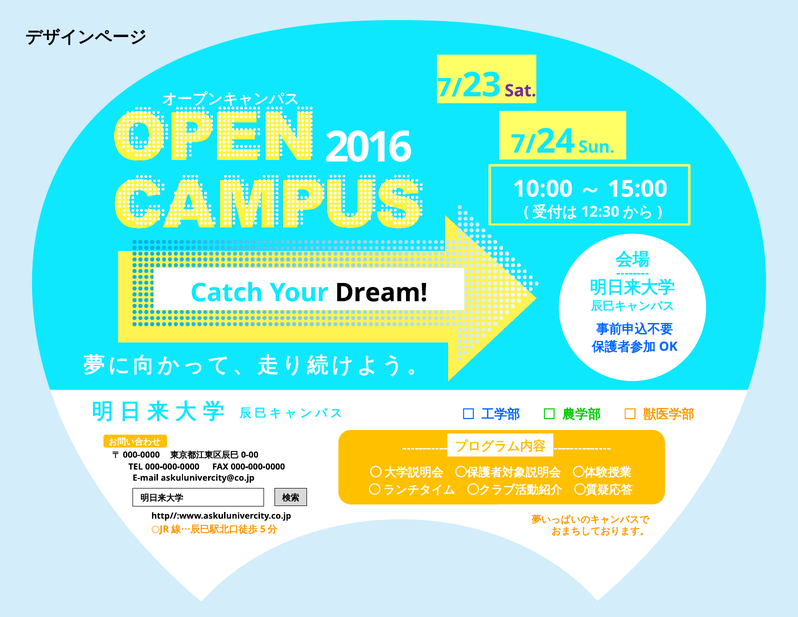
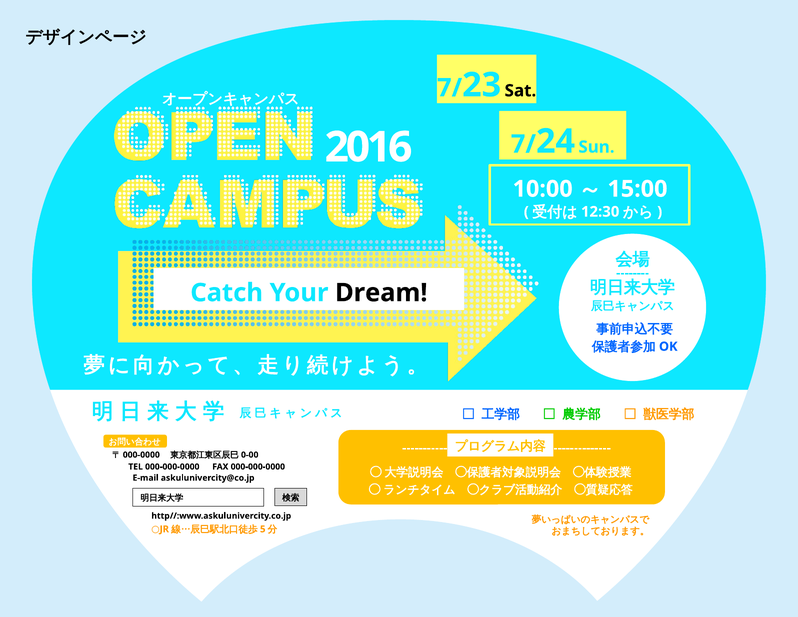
Sat colour: purple -> black
